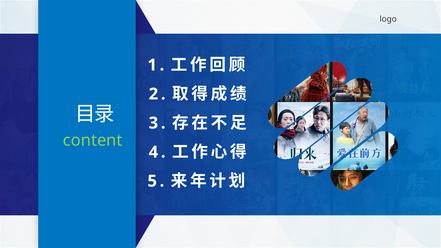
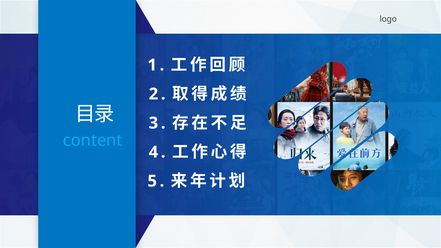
content colour: light green -> light blue
